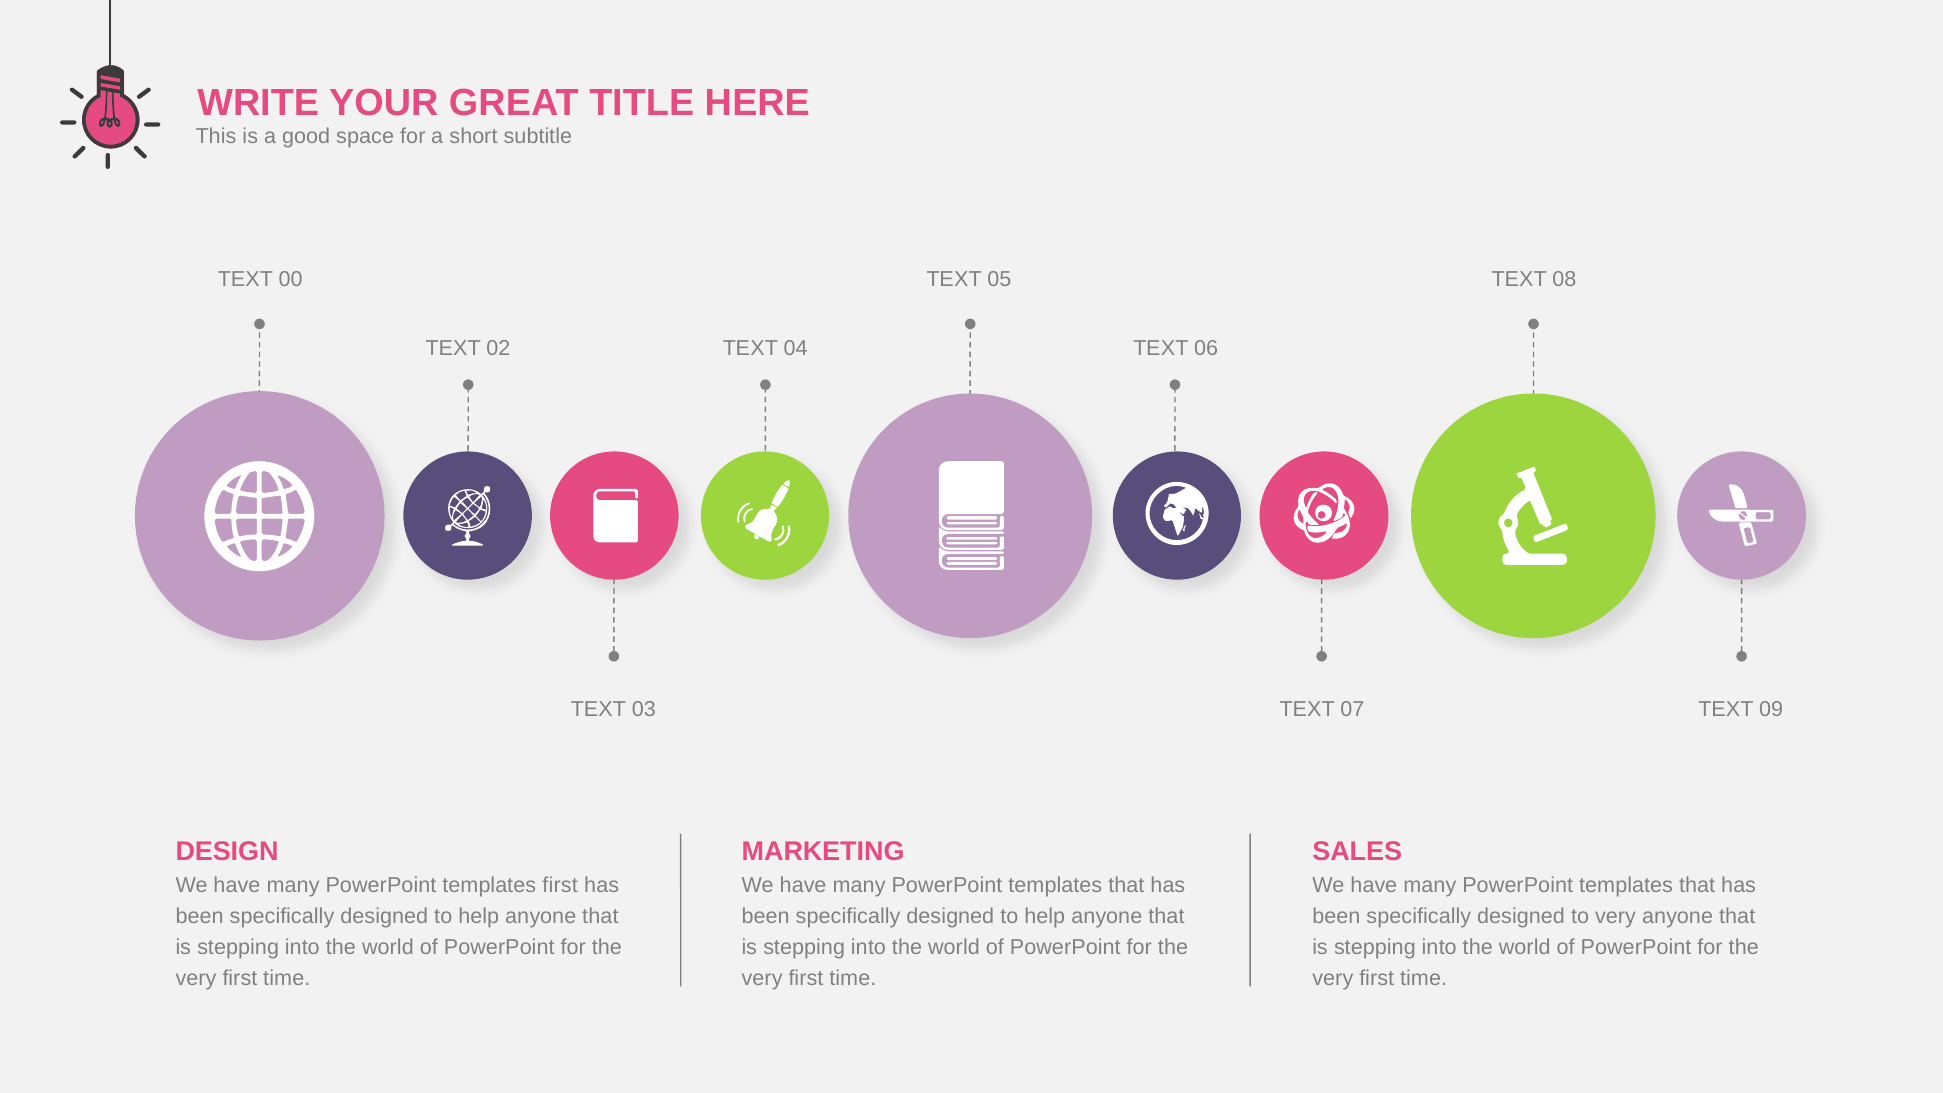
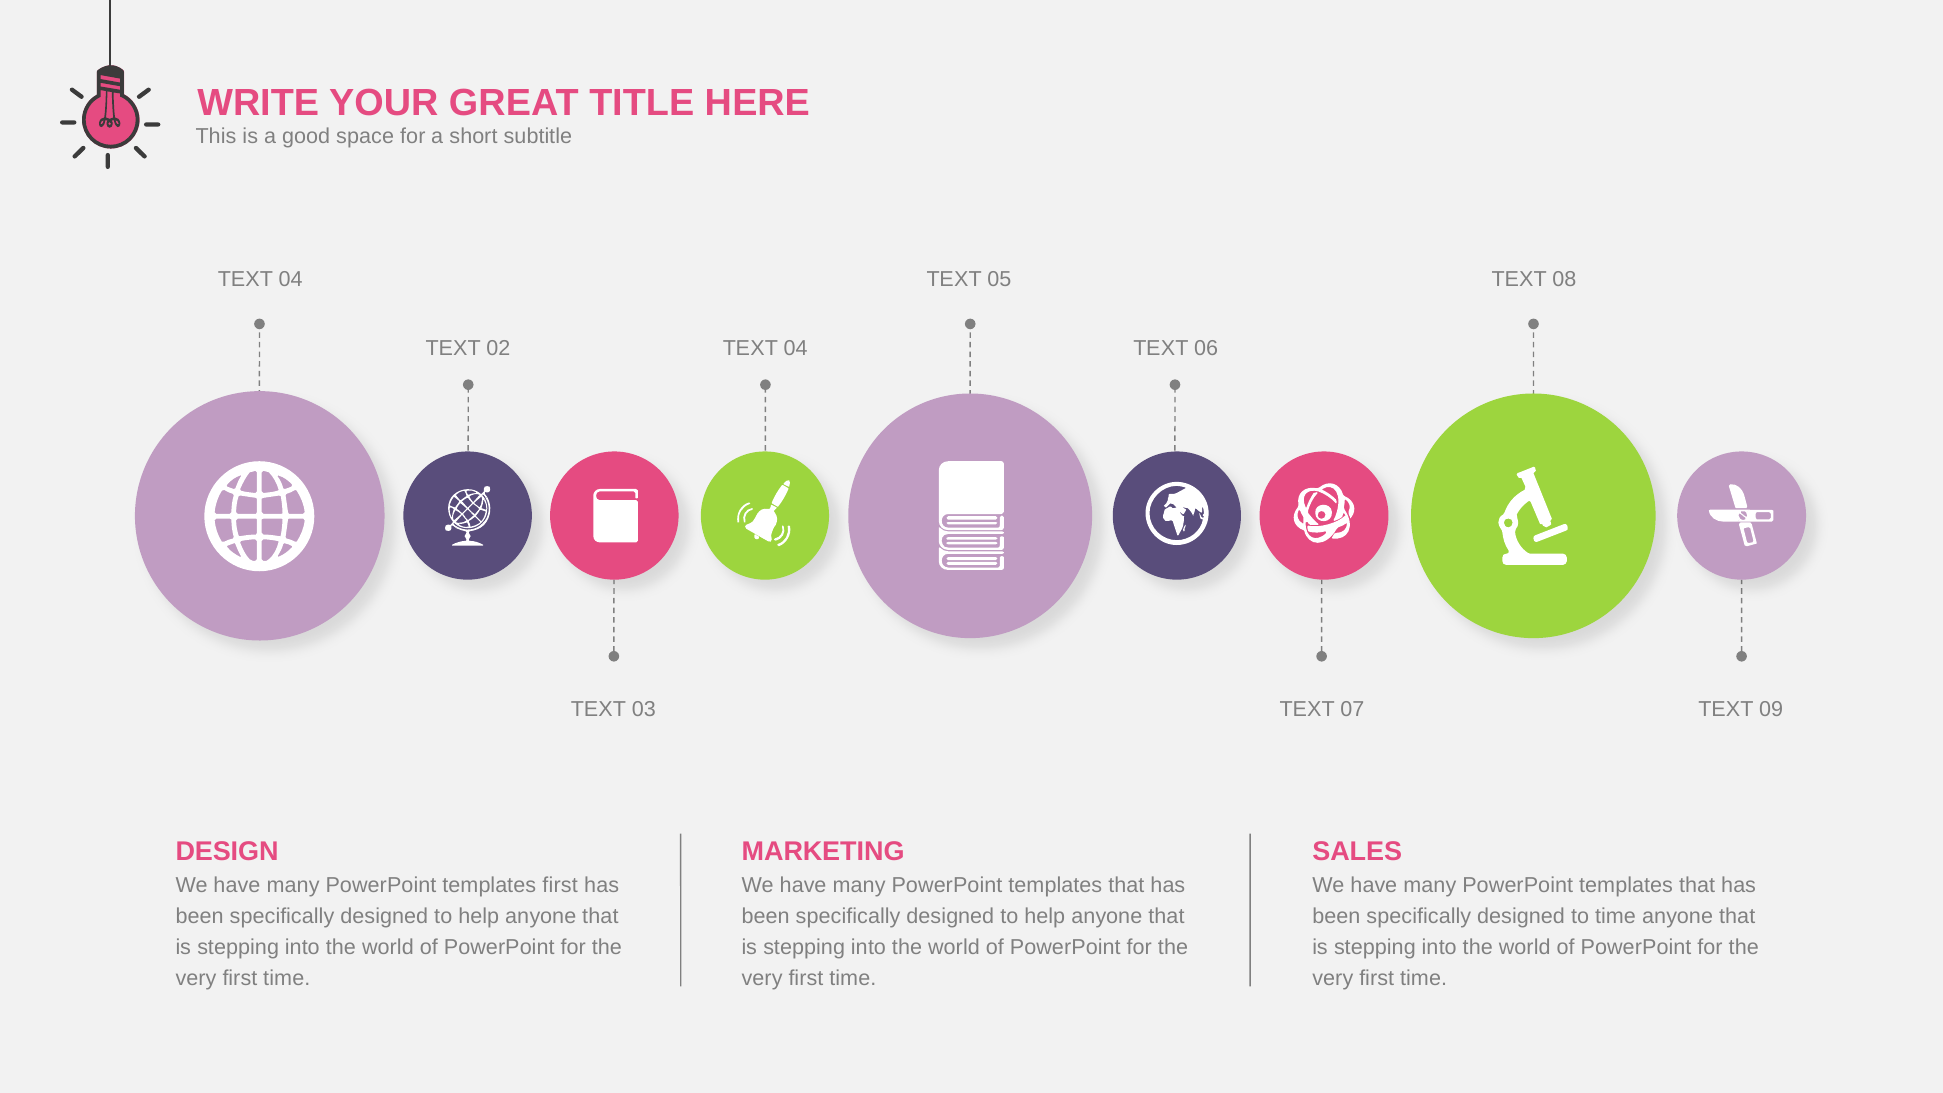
00 at (291, 280): 00 -> 04
to very: very -> time
